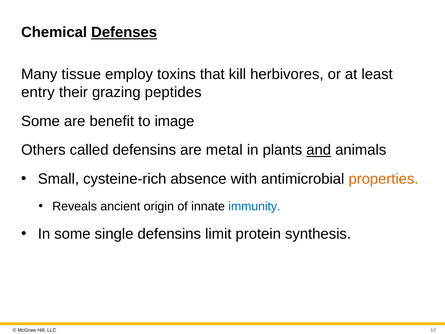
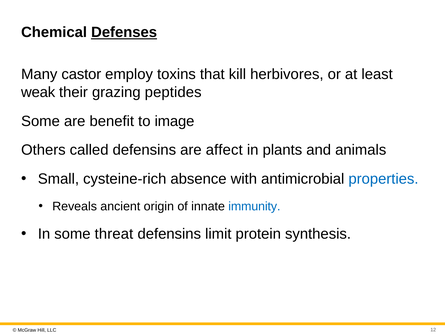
tissue: tissue -> castor
entry: entry -> weak
metal: metal -> affect
and underline: present -> none
properties colour: orange -> blue
single: single -> threat
